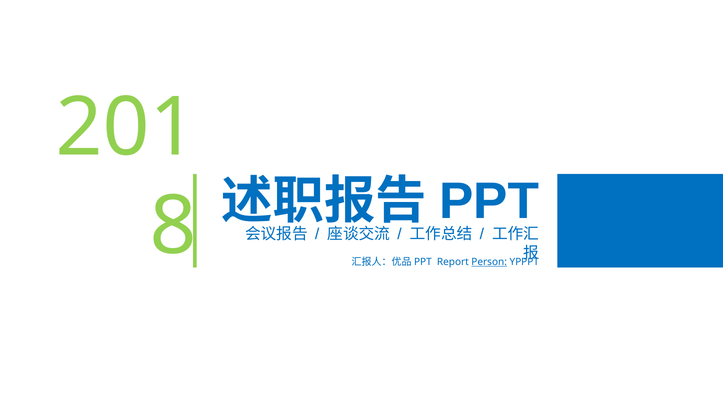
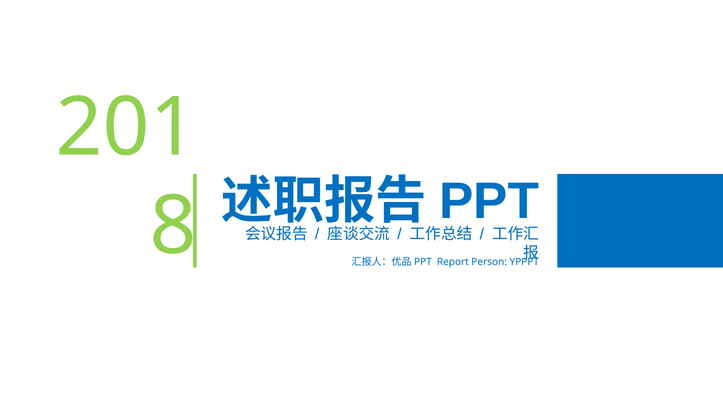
Person underline: present -> none
